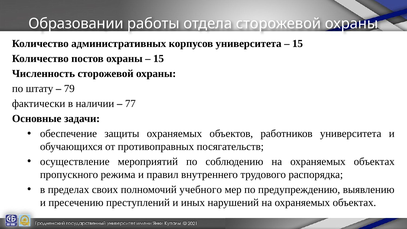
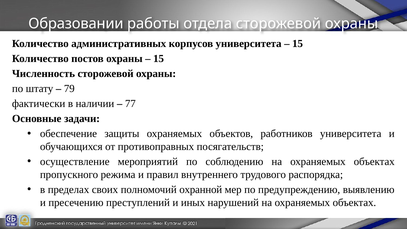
учебного: учебного -> охранной
